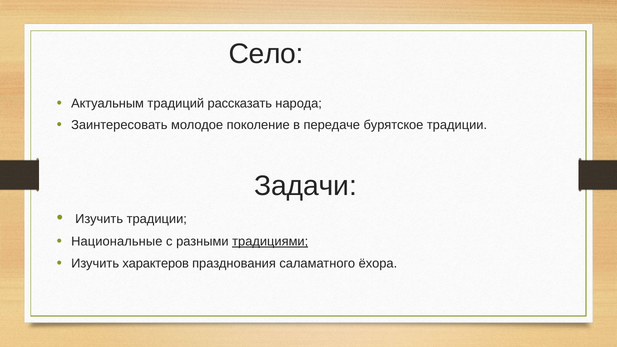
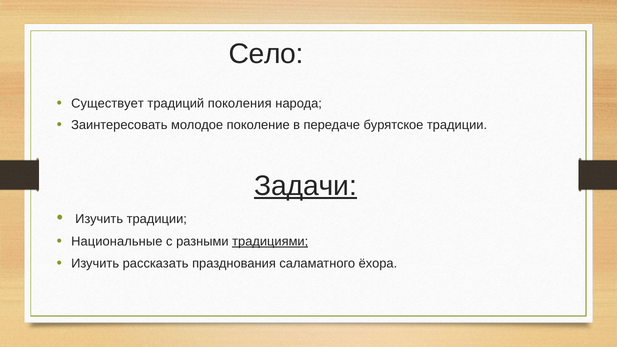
Актуальным: Актуальным -> Существует
рассказать: рассказать -> поколения
Задачи underline: none -> present
характеров: характеров -> рассказать
